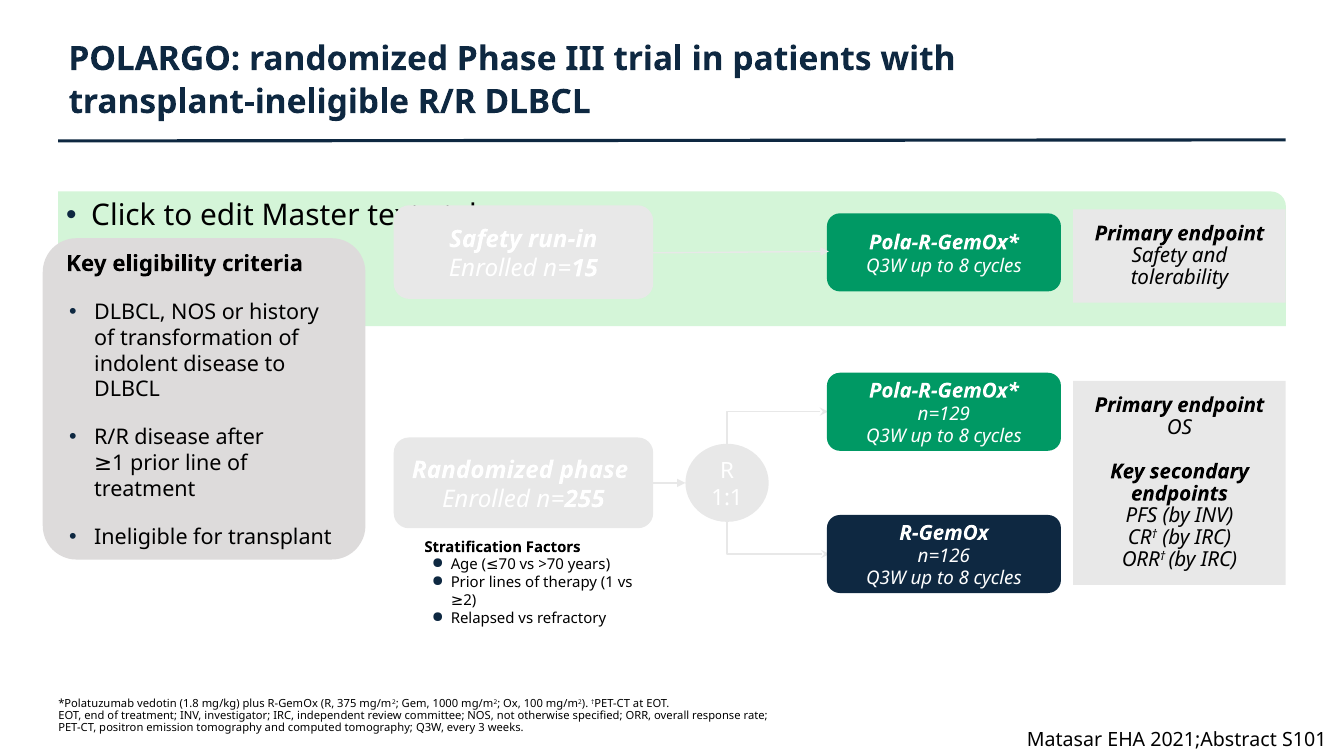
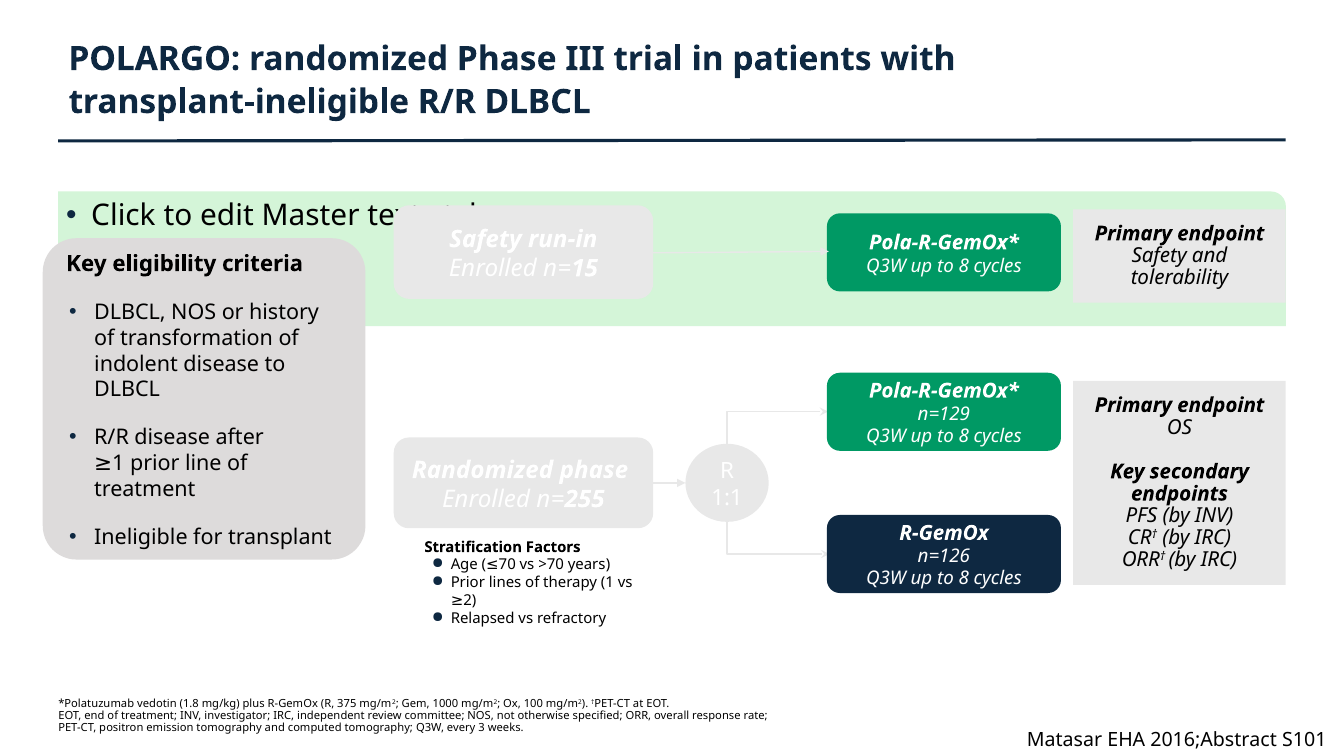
2021;Abstract: 2021;Abstract -> 2016;Abstract
